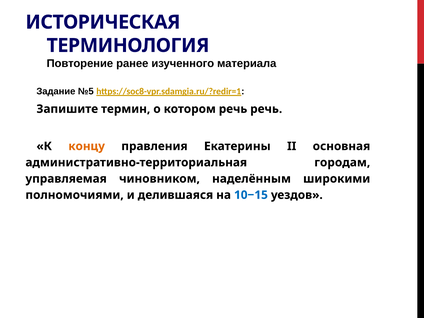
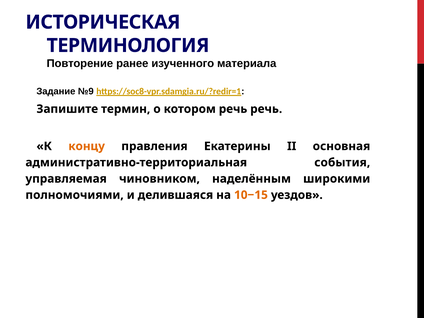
№5: №5 -> №9
городам: городам -> события
10−15 colour: blue -> orange
